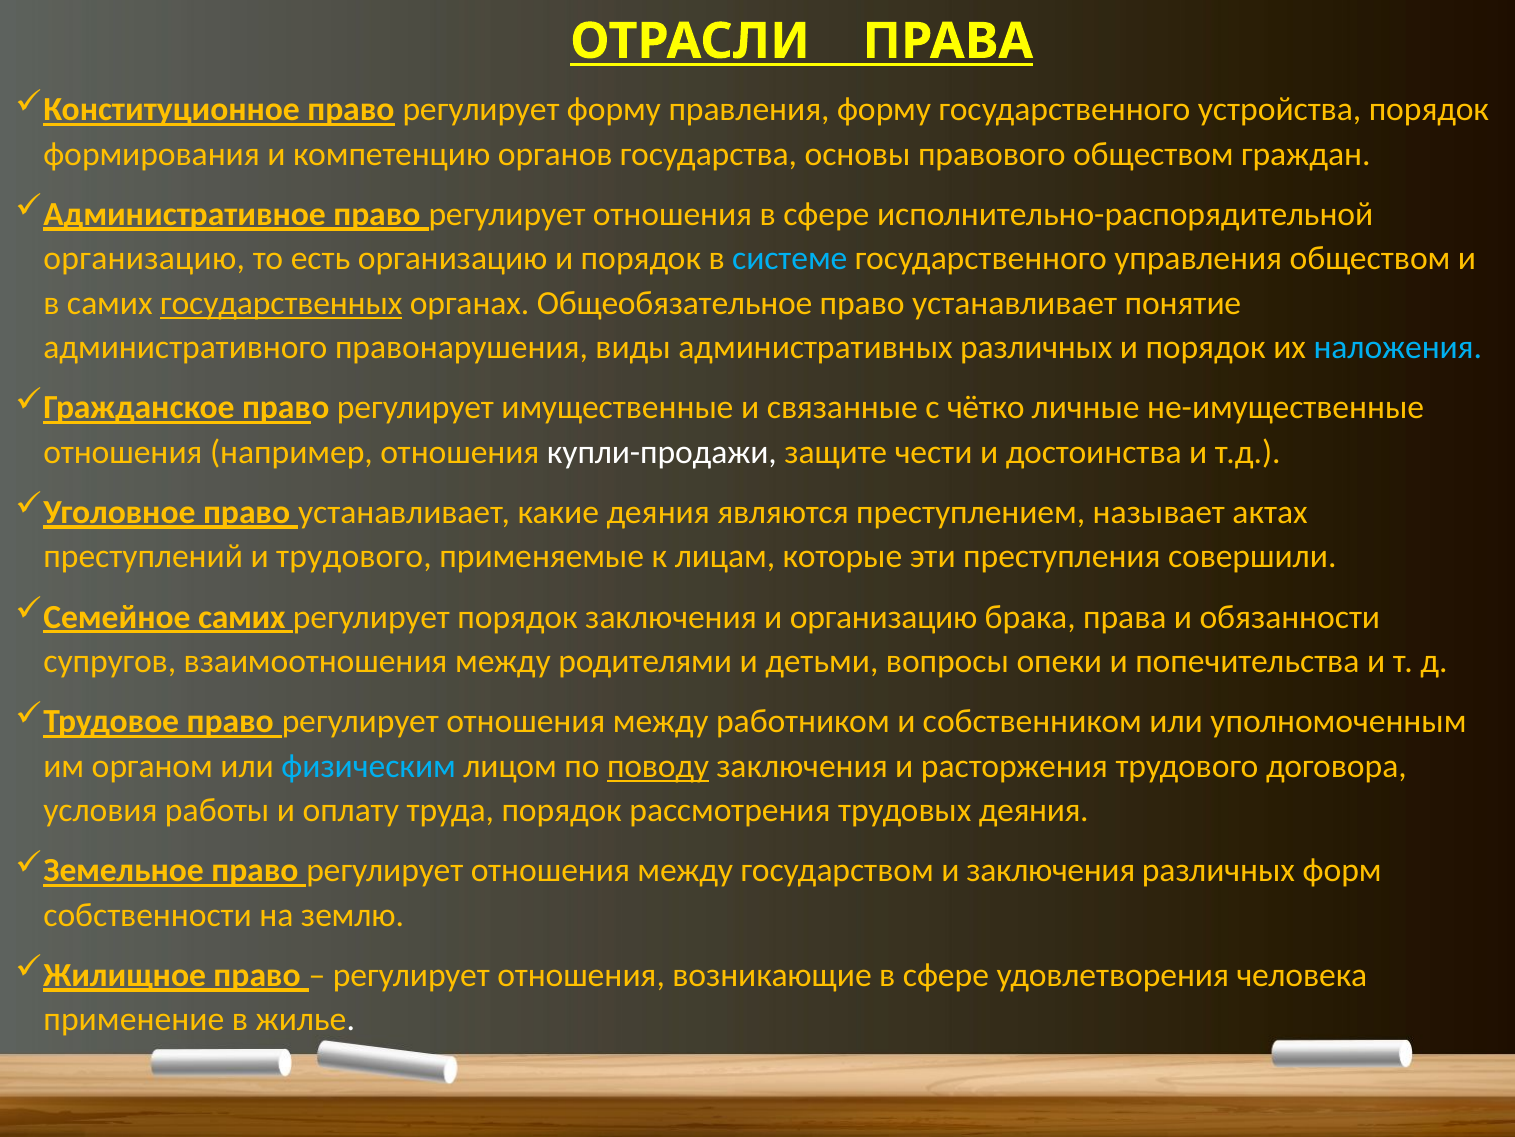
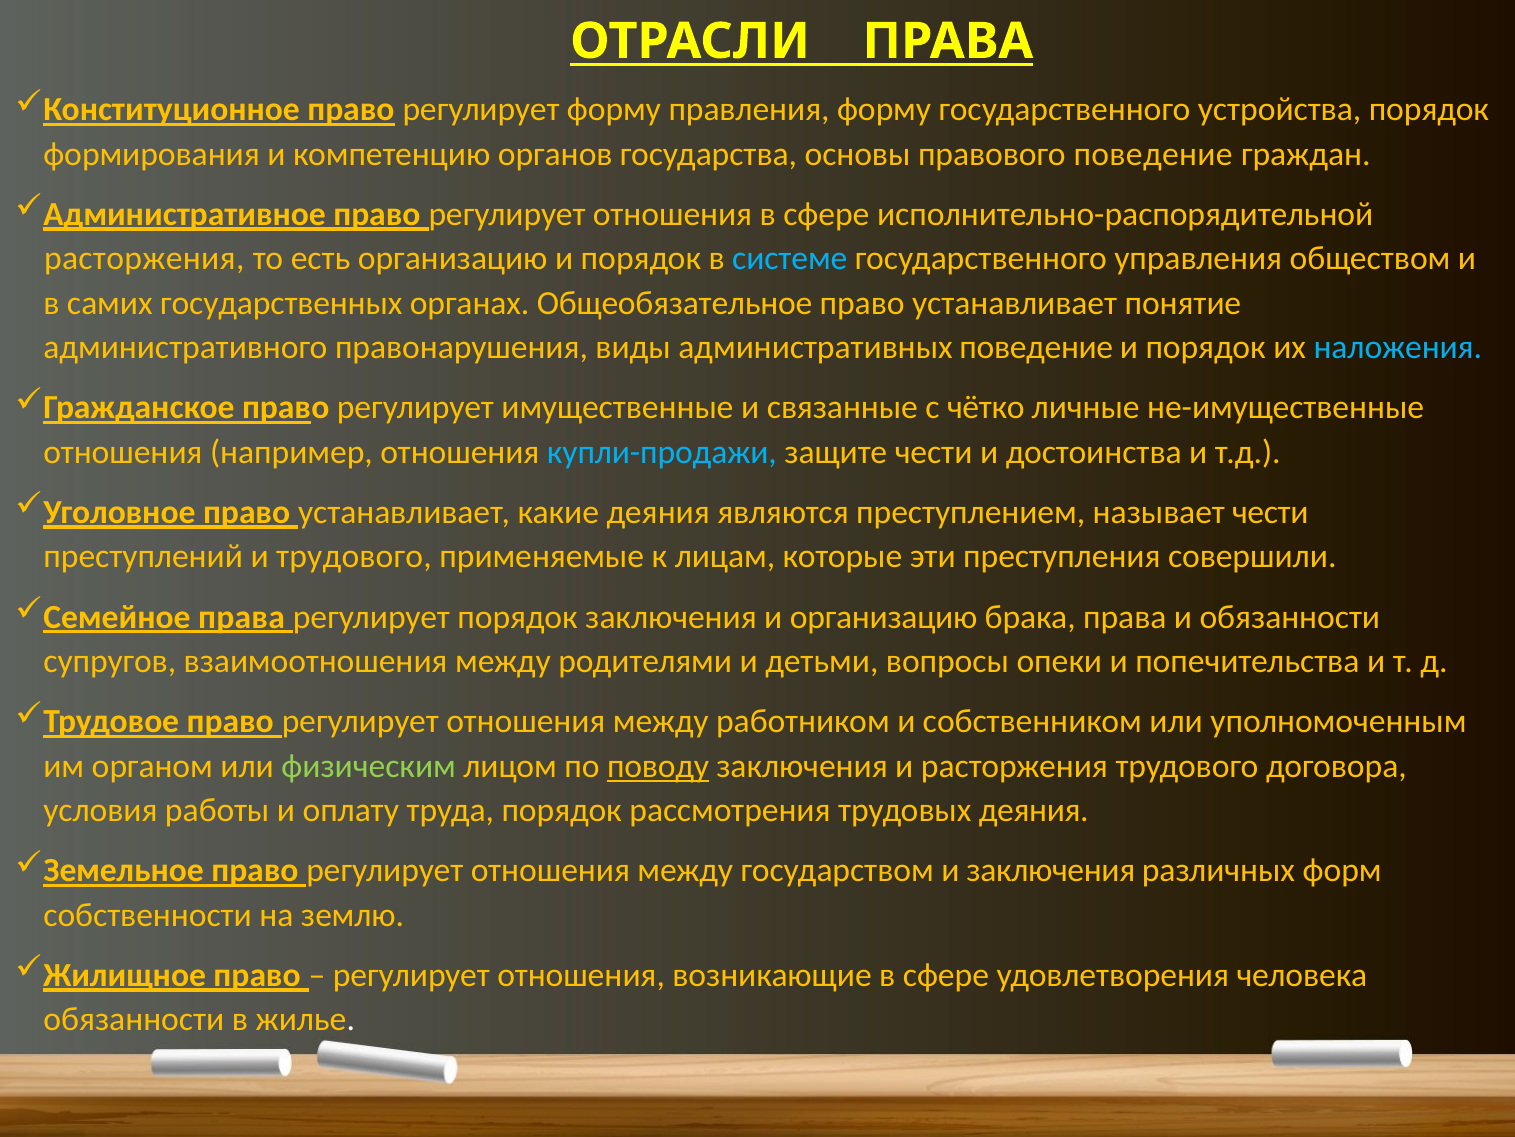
правового обществом: обществом -> поведение
организацию at (144, 259): организацию -> расторжения
государственных underline: present -> none
административных различных: различных -> поведение
купли-продажи colour: white -> light blue
называет актах: актах -> чести
самих at (242, 617): самих -> права
физическим colour: light blue -> light green
применение at (134, 1019): применение -> обязанности
